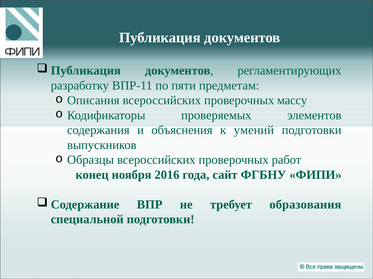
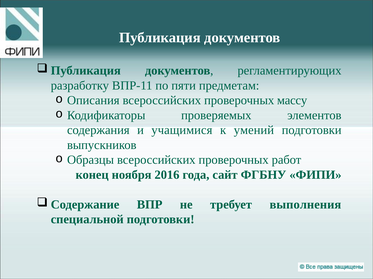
объяснения: объяснения -> учащимися
образования: образования -> выполнения
